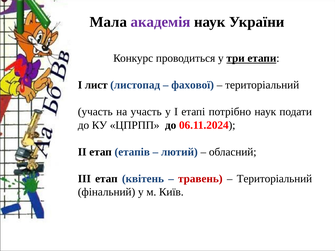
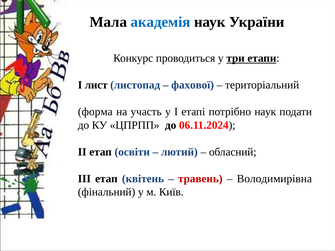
академія colour: purple -> blue
участь at (95, 112): участь -> форма
етапів: етапів -> освіти
Територіальний at (274, 179): Територіальний -> Володимирівна
